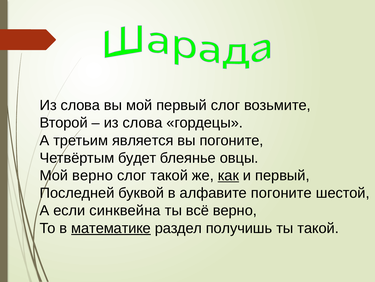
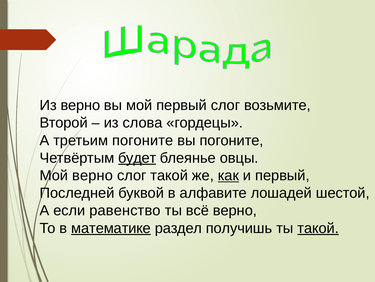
слова at (80, 105): слова -> верно
третьим является: является -> погоните
будет underline: none -> present
алфавите погоните: погоните -> лошадей
синквейна: синквейна -> равенство
такой at (318, 228) underline: none -> present
